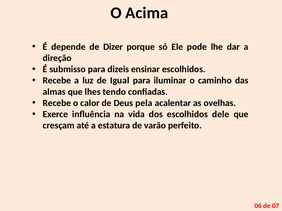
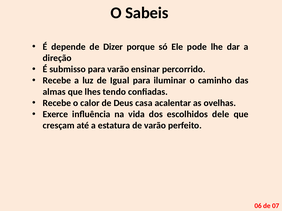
Acima: Acima -> Sabeis
para dizeis: dizeis -> varão
ensinar escolhidos: escolhidos -> percorrido
pela: pela -> casa
